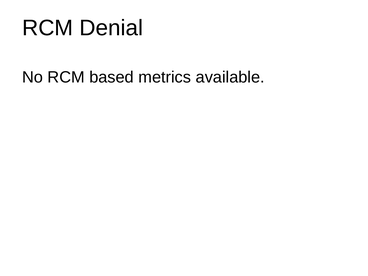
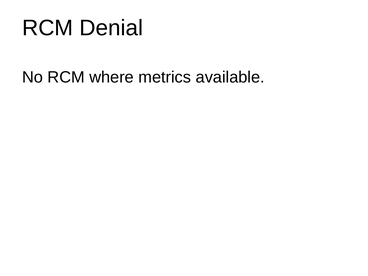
based: based -> where
